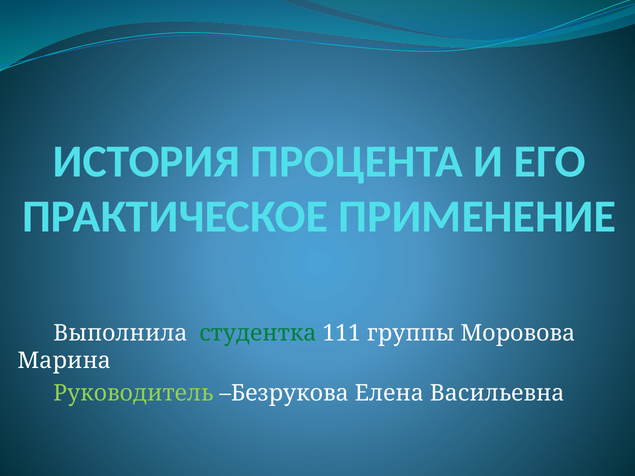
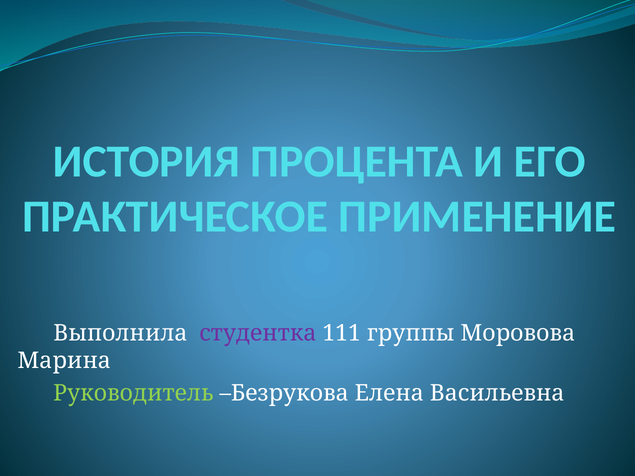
студентка colour: green -> purple
